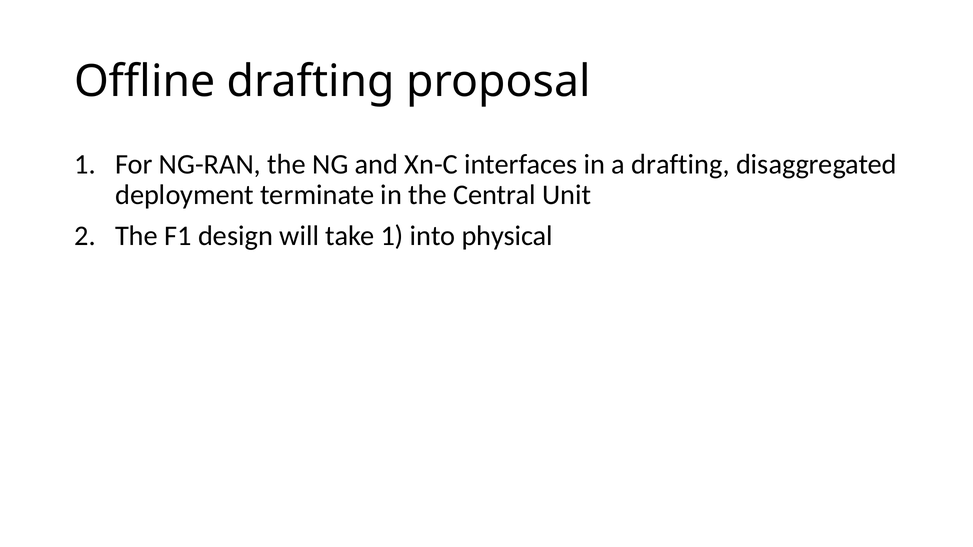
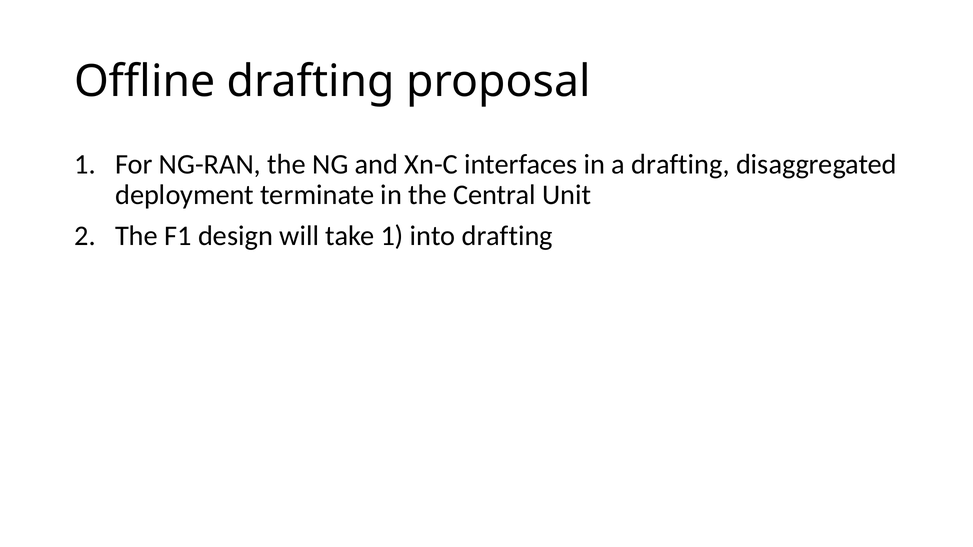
into physical: physical -> drafting
